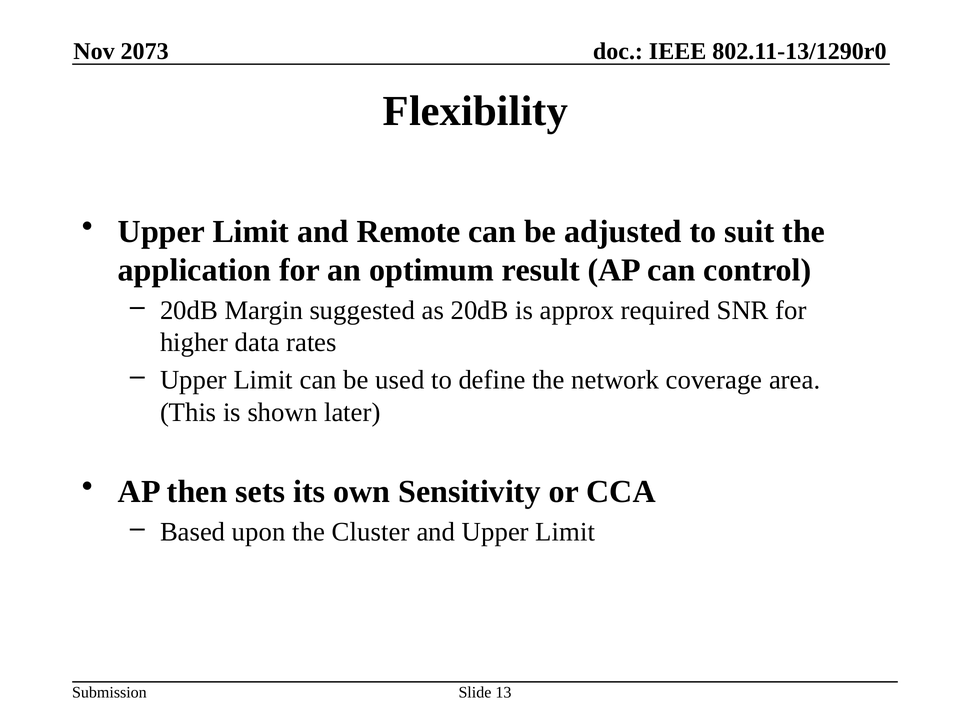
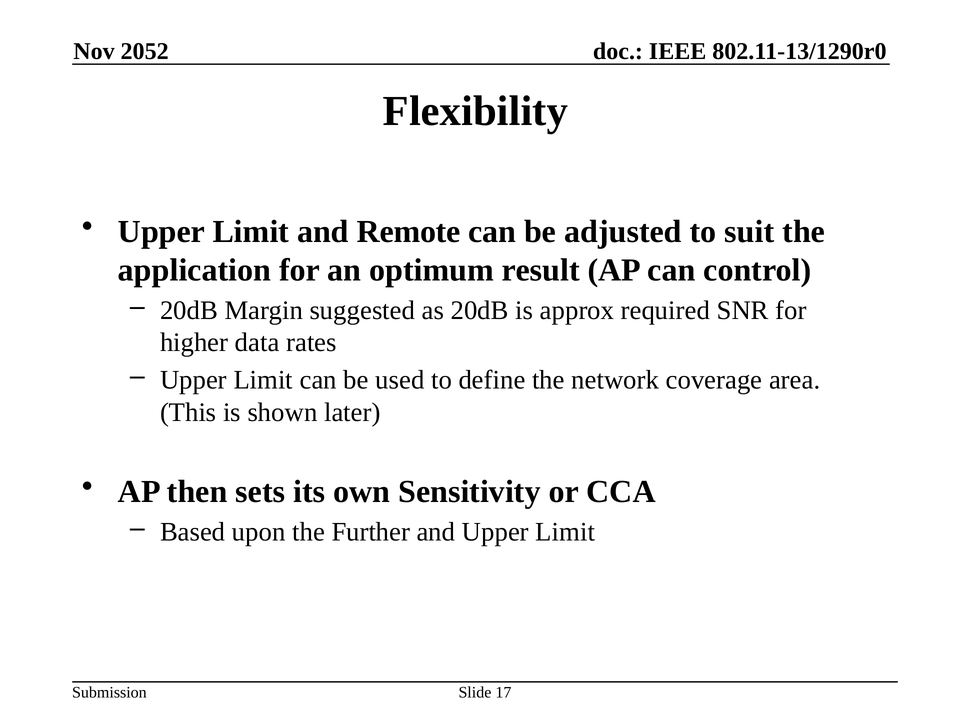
2073: 2073 -> 2052
Cluster: Cluster -> Further
13: 13 -> 17
